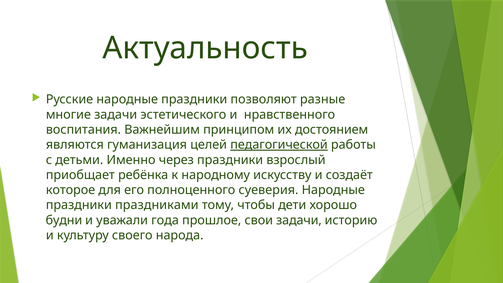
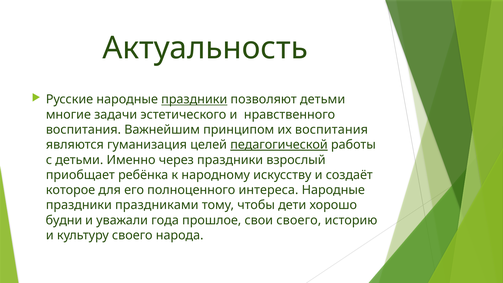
праздники at (194, 99) underline: none -> present
позволяют разные: разные -> детьми
их достоянием: достоянием -> воспитания
суеверия: суеверия -> интереса
свои задачи: задачи -> своего
